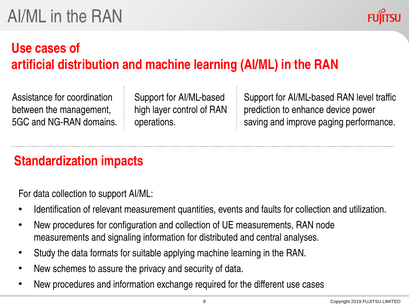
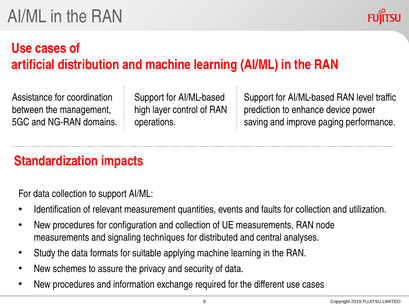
signaling information: information -> techniques
